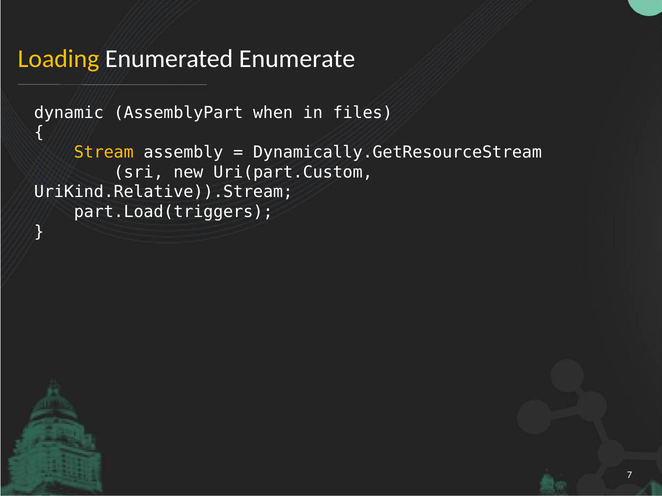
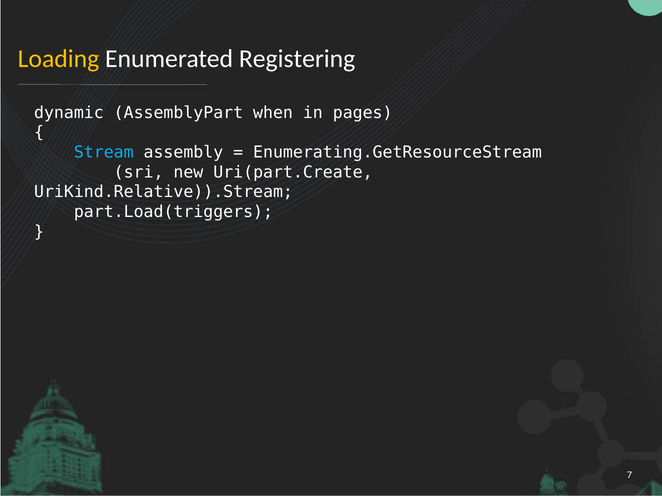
Enumerate: Enumerate -> Registering
files: files -> pages
Stream colour: yellow -> light blue
Dynamically.GetResourceStream: Dynamically.GetResourceStream -> Enumerating.GetResourceStream
Uri(part.Custom: Uri(part.Custom -> Uri(part.Create
